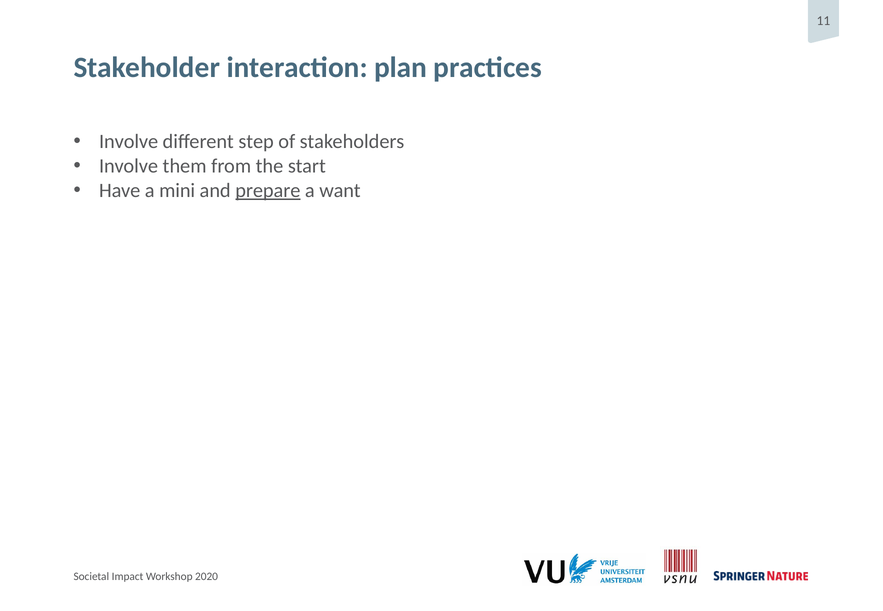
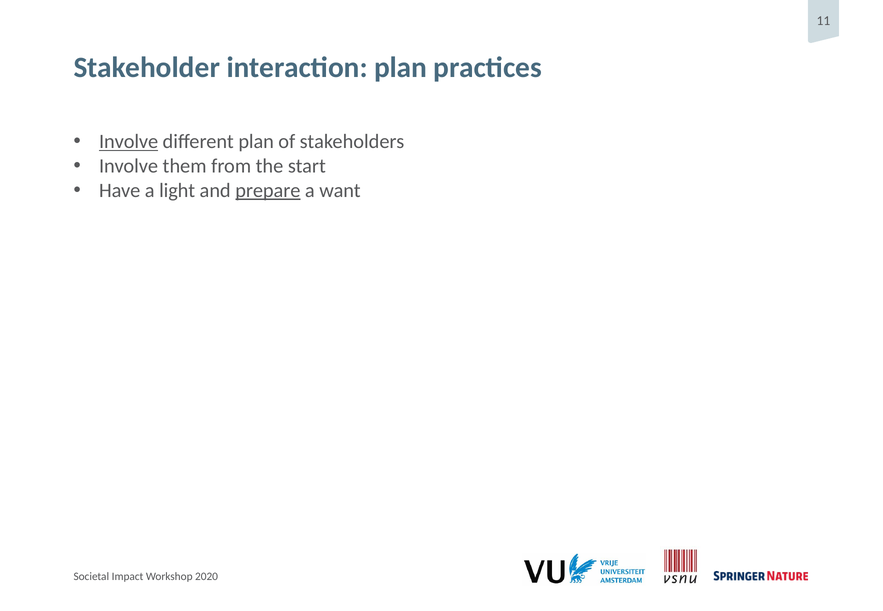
Involve at (129, 142) underline: none -> present
different step: step -> plan
mini: mini -> light
